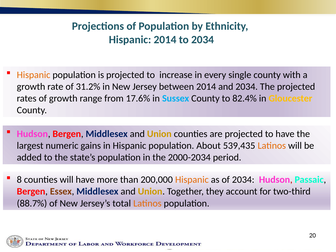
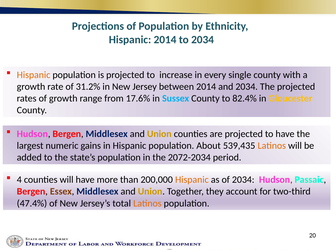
2000-2034: 2000-2034 -> 2072-2034
8: 8 -> 4
88.7%: 88.7% -> 47.4%
